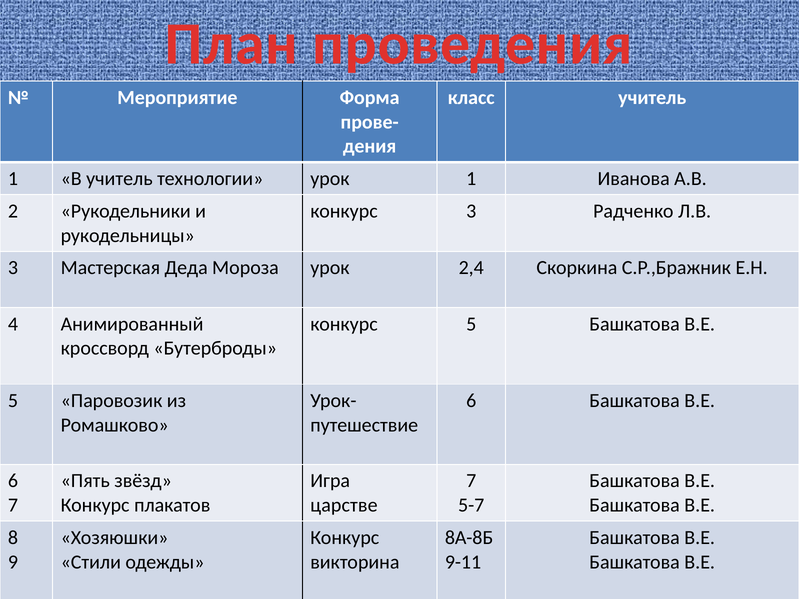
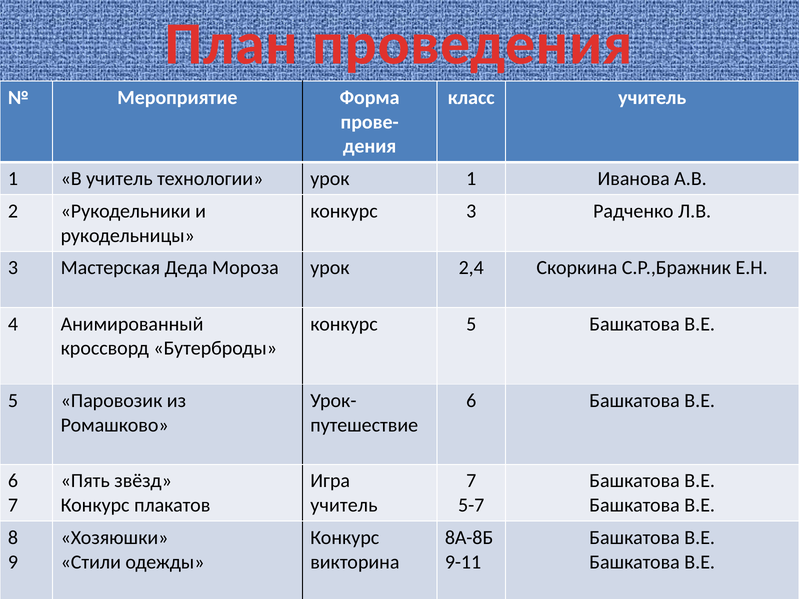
царстве at (344, 505): царстве -> учитель
